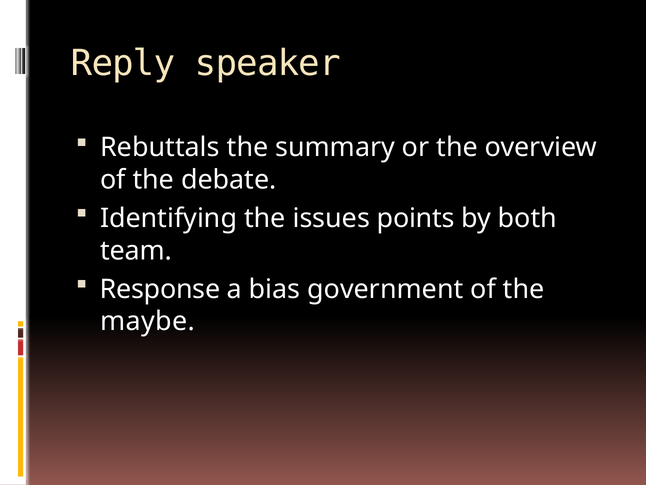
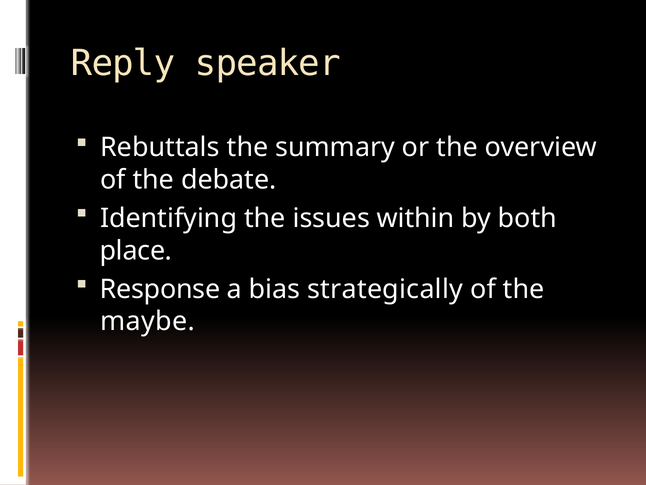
points: points -> within
team: team -> place
government: government -> strategically
